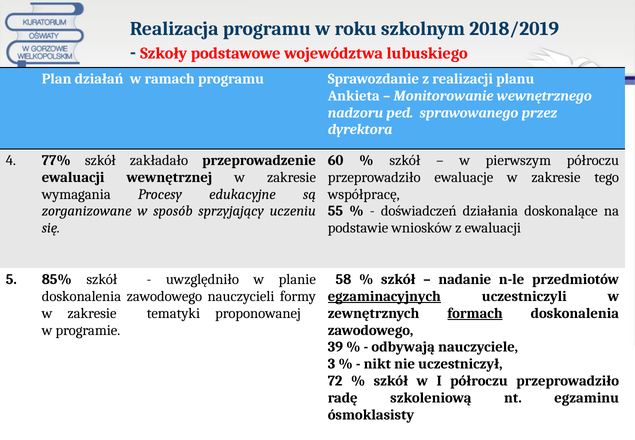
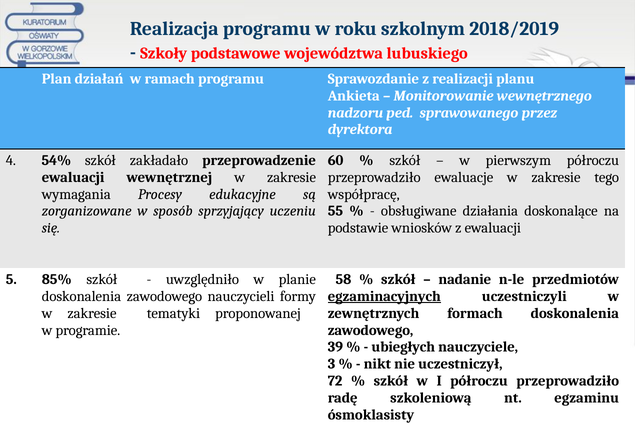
77%: 77% -> 54%
doświadczeń: doświadczeń -> obsługiwane
formach underline: present -> none
odbywają: odbywają -> ubiegłych
